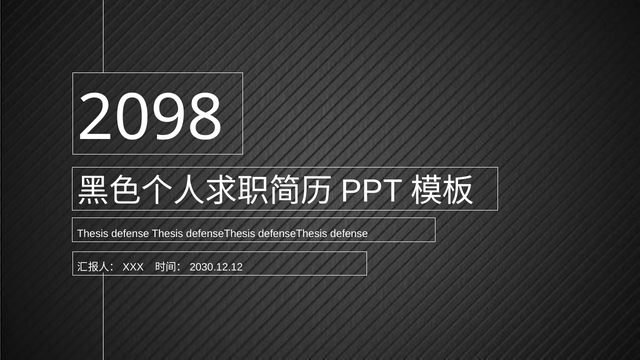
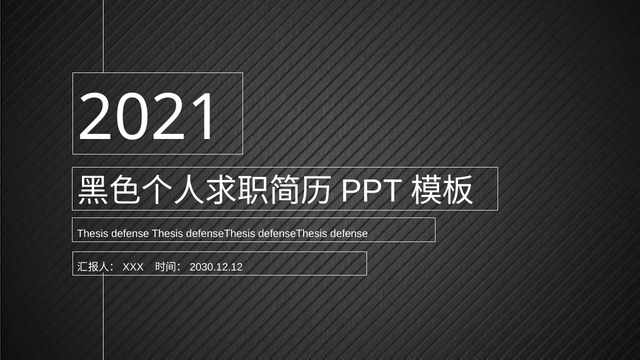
2098: 2098 -> 2021
